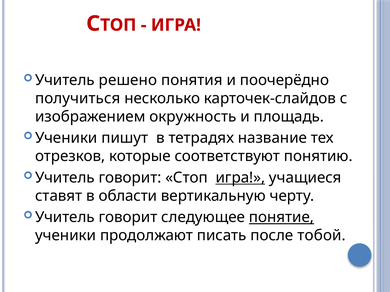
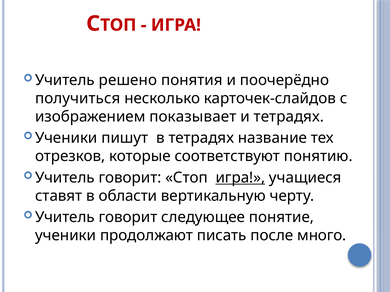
окружность: окружность -> показывает
и площадь: площадь -> тетрадях
понятие underline: present -> none
тобой: тобой -> много
